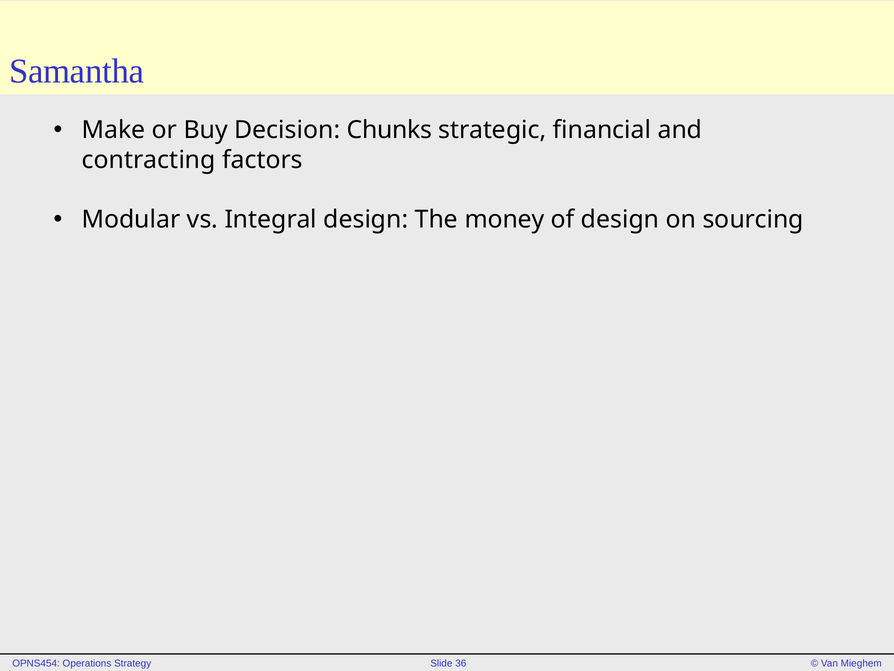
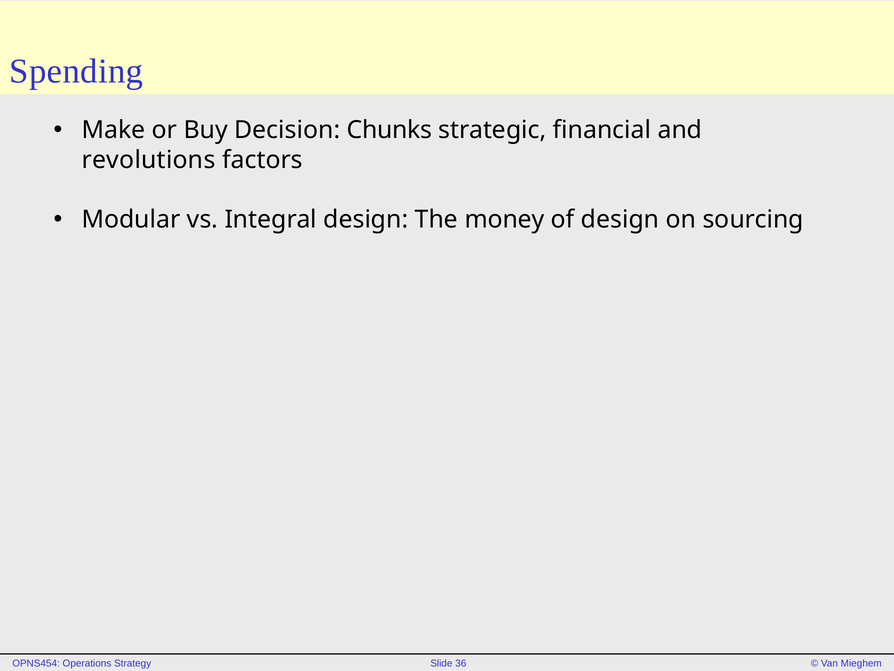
Samantha: Samantha -> Spending
contracting: contracting -> revolutions
